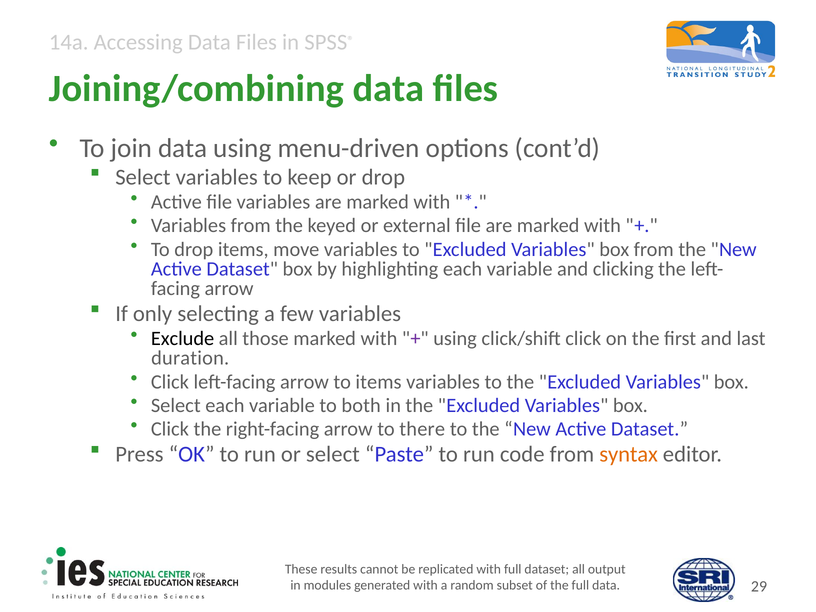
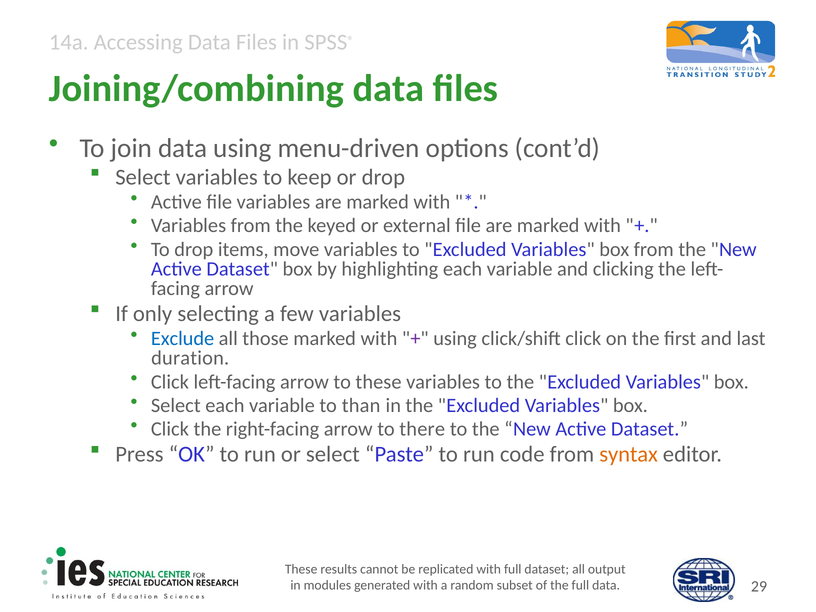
Exclude colour: black -> blue
to items: items -> these
both: both -> than
